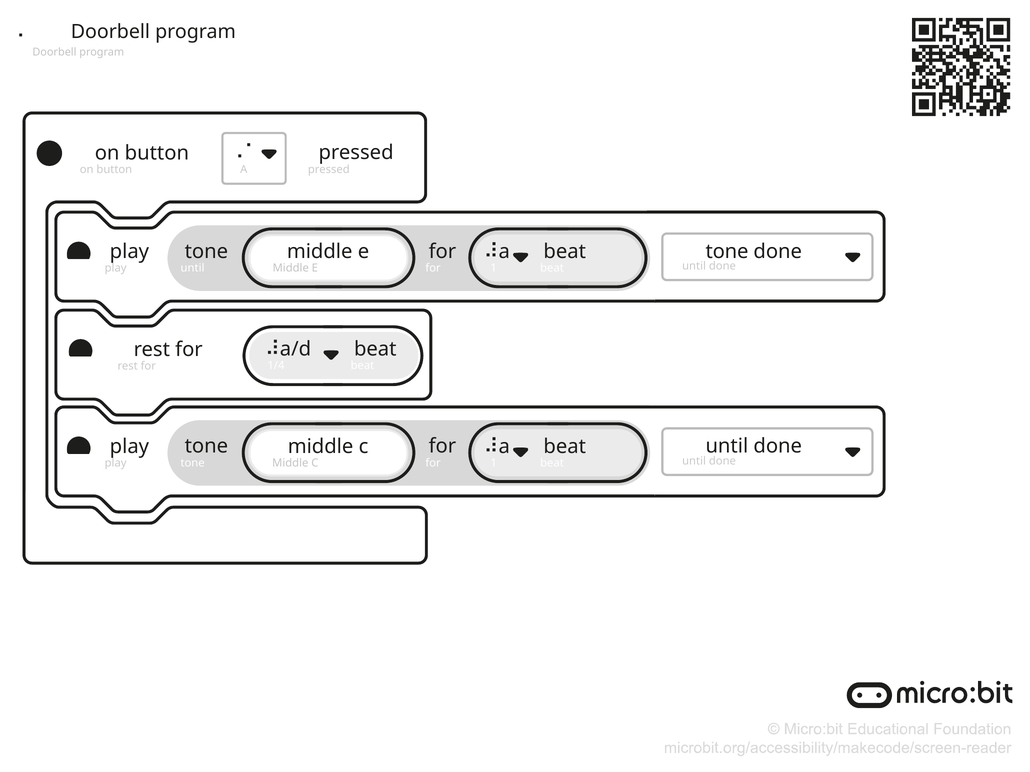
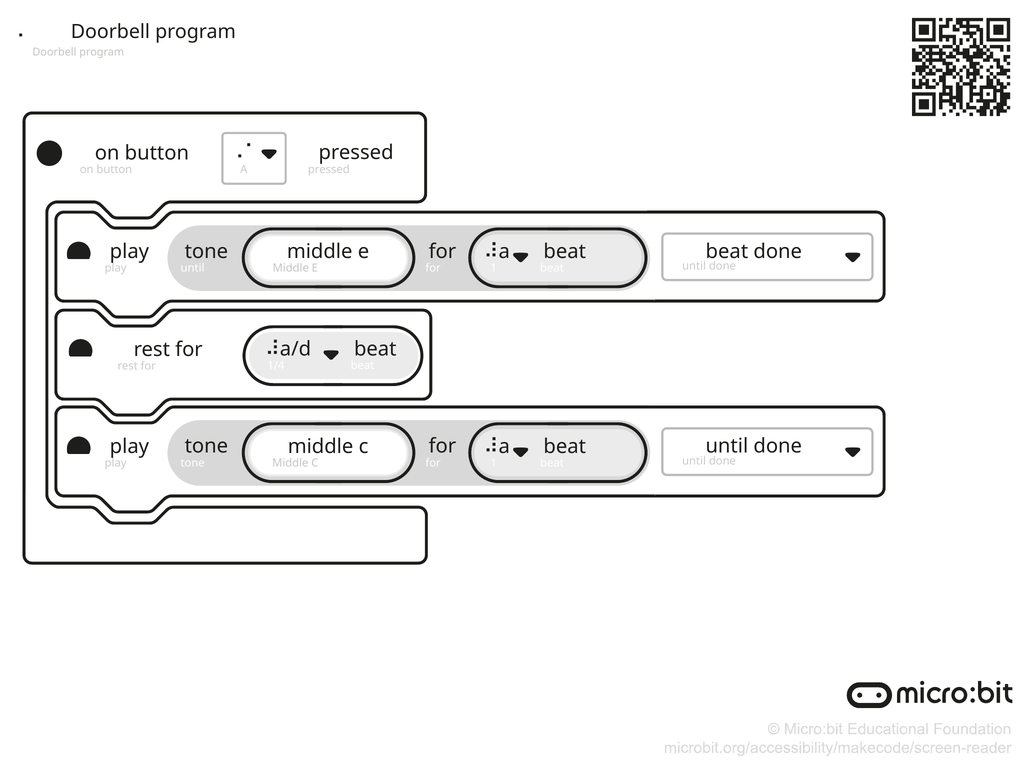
tone at (727, 252): tone -> beat
